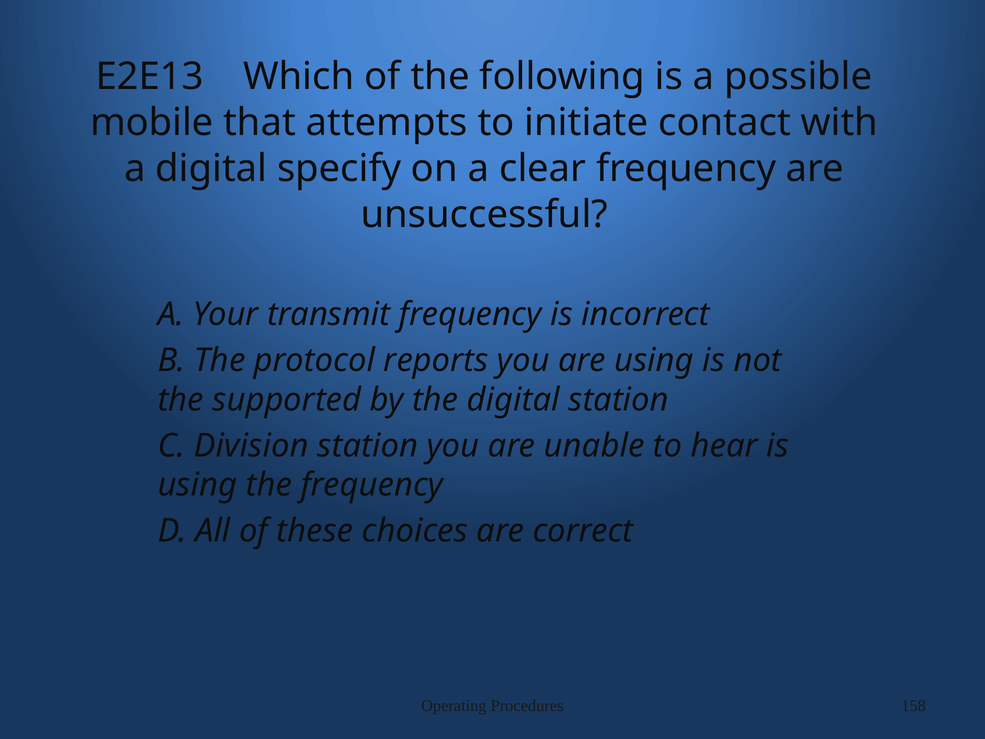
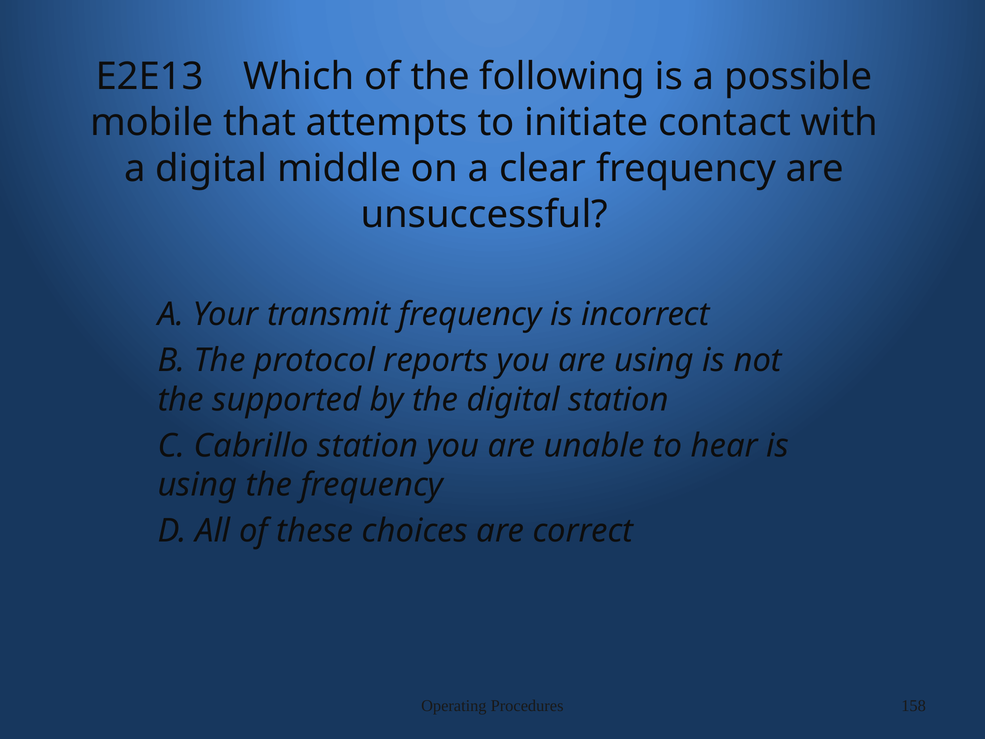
specify: specify -> middle
Division: Division -> Cabrillo
